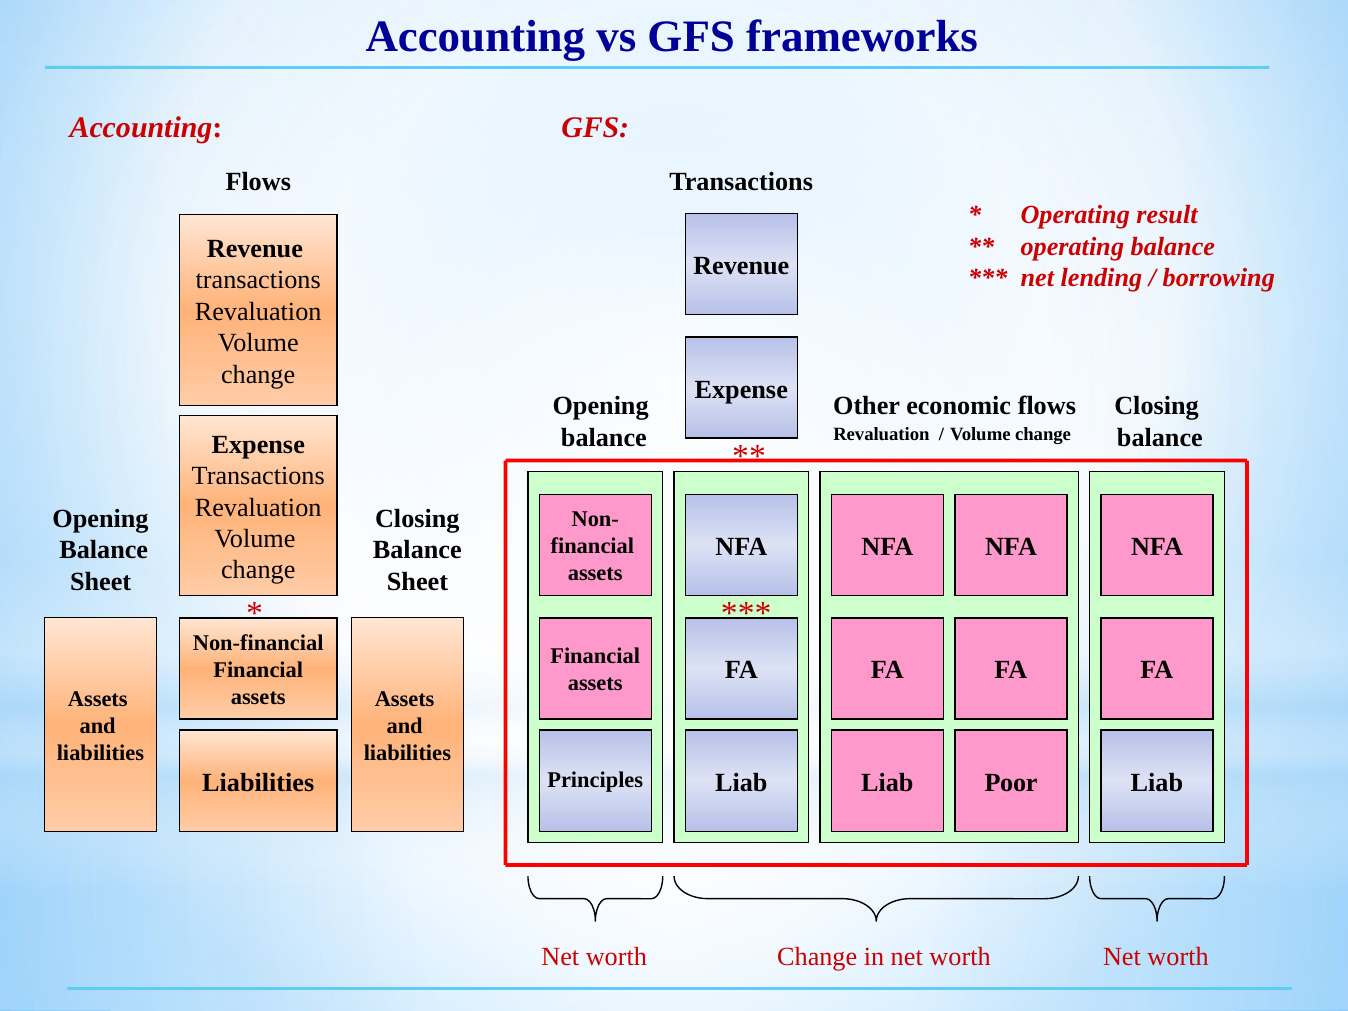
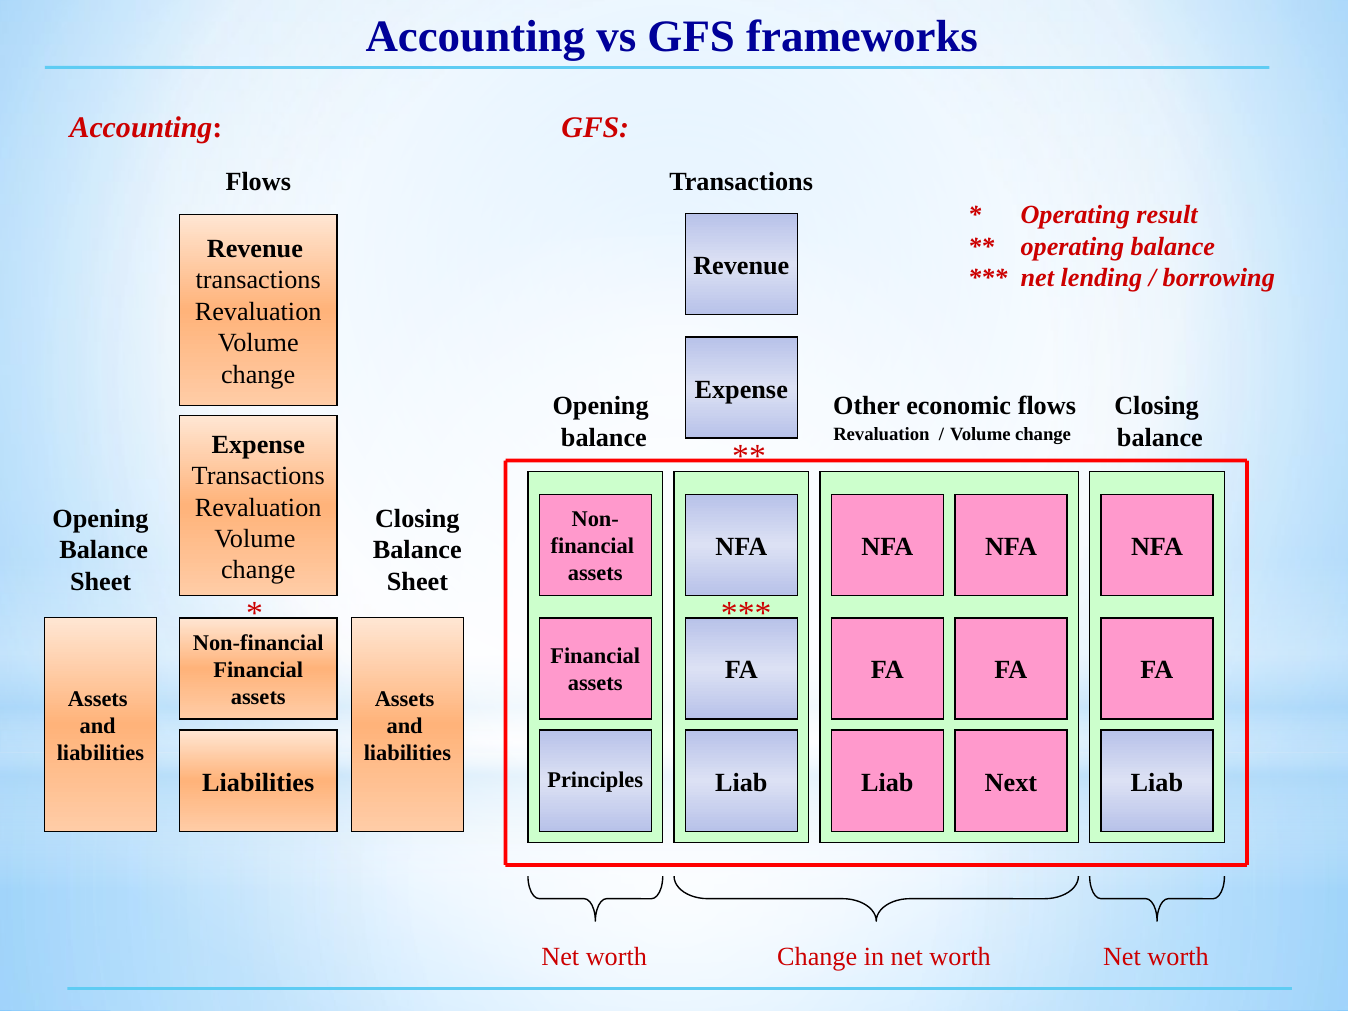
Poor: Poor -> Next
